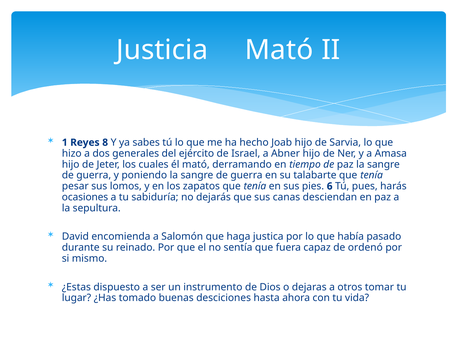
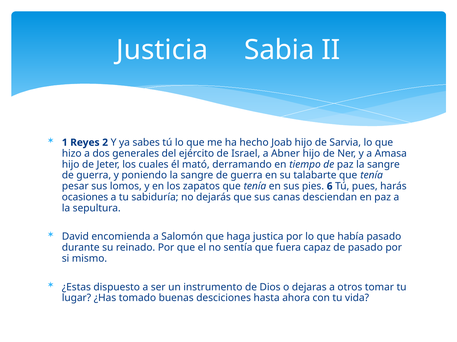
Justicia Mató: Mató -> Sabia
8: 8 -> 2
de ordenó: ordenó -> pasado
